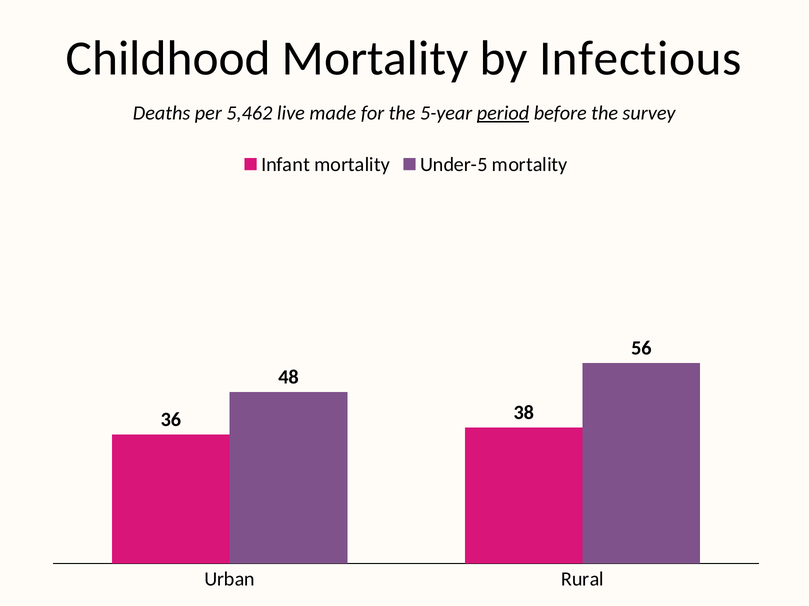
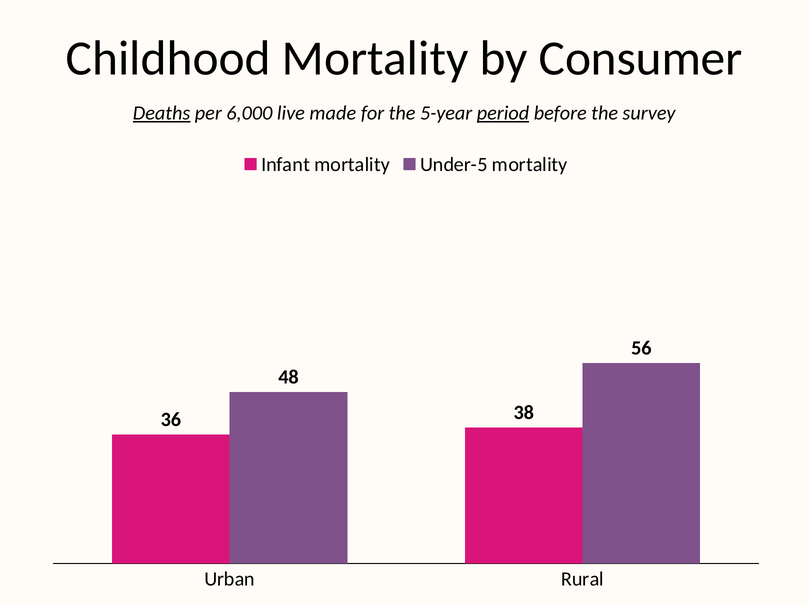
Infectious: Infectious -> Consumer
Deaths underline: none -> present
5,462: 5,462 -> 6,000
